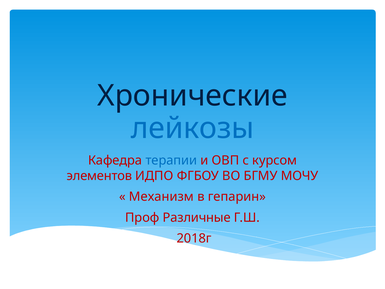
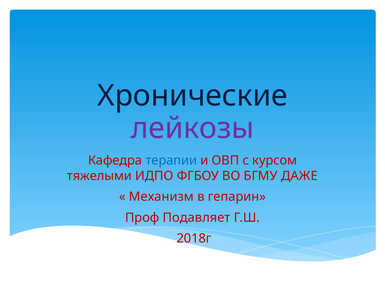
лейкозы colour: blue -> purple
элементов: элементов -> тяжелыми
МОЧУ: МОЧУ -> ДАЖЕ
Различные: Различные -> Подавляет
